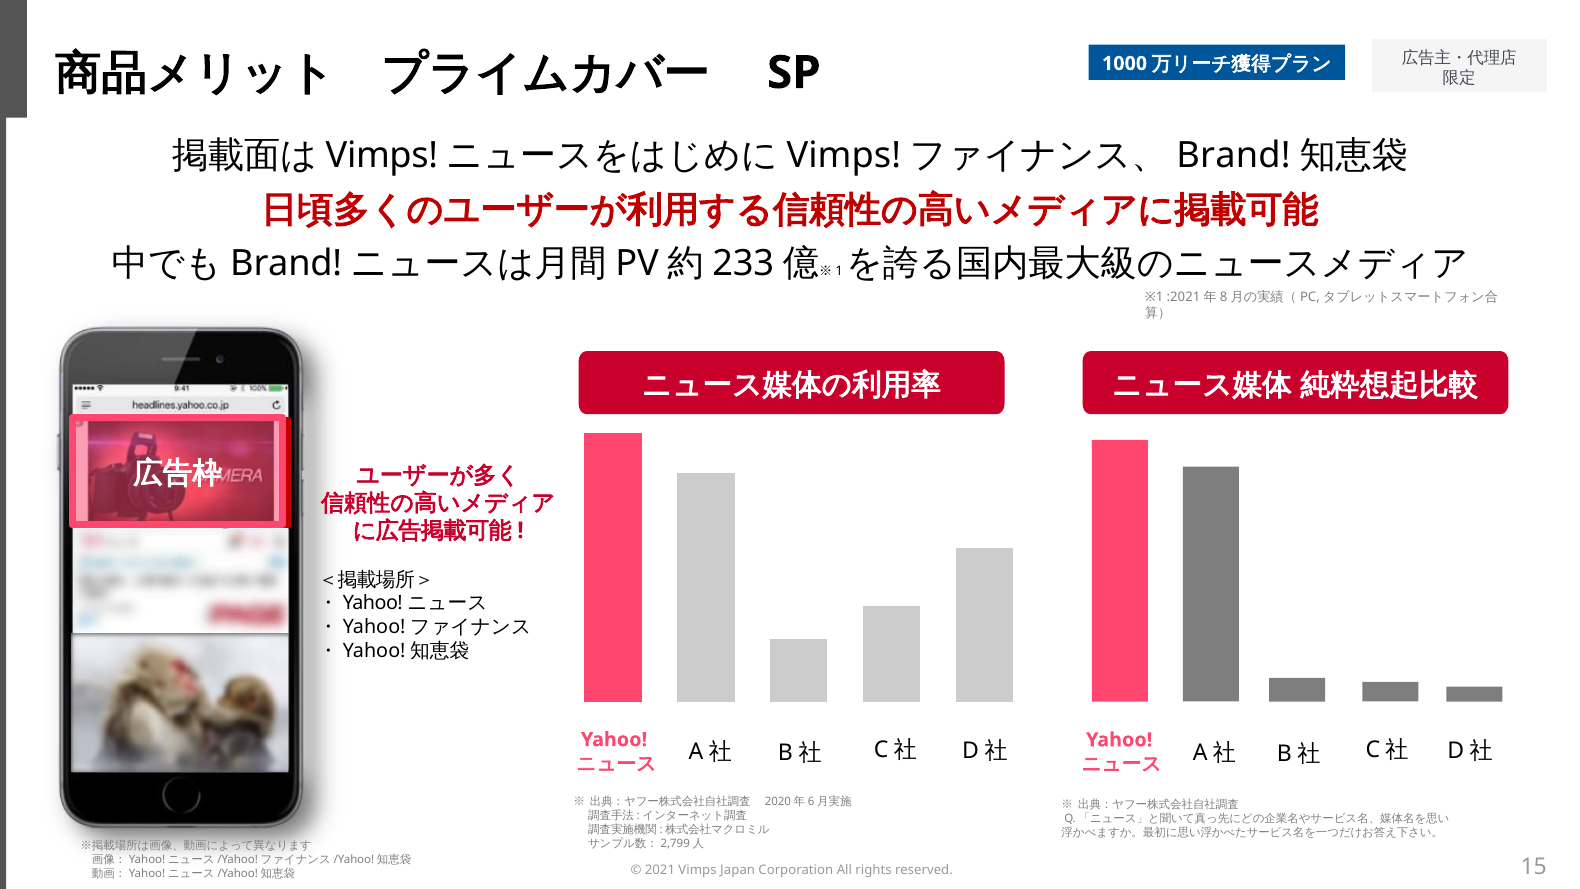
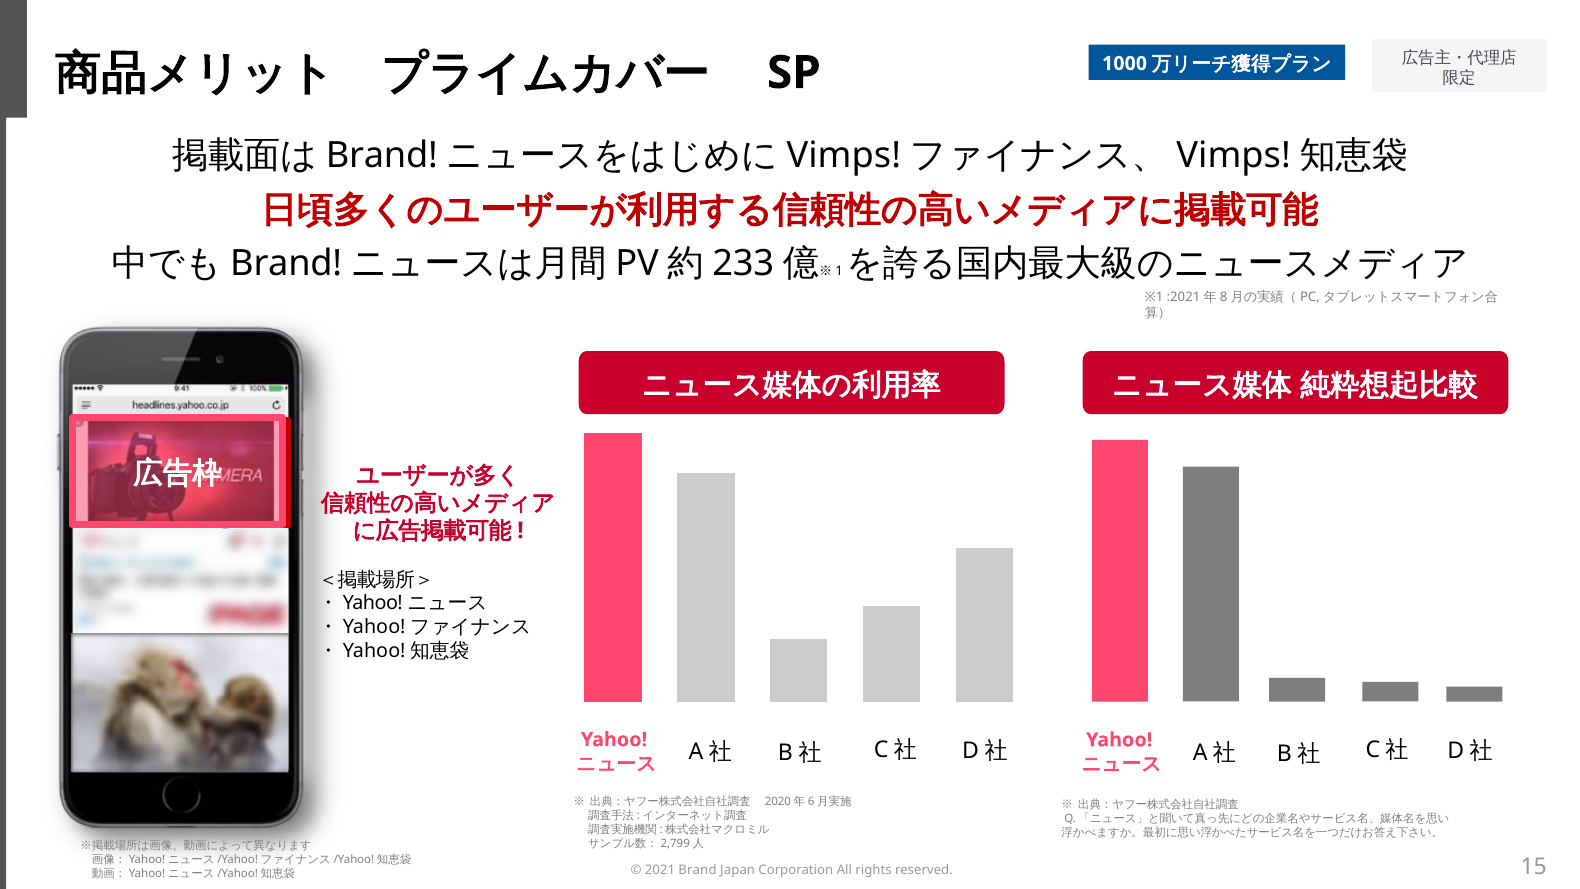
Vimps at (382, 156): Vimps -> Brand
Brand at (1234, 156): Brand -> Vimps
Vimps at (698, 870): Vimps -> Brand
